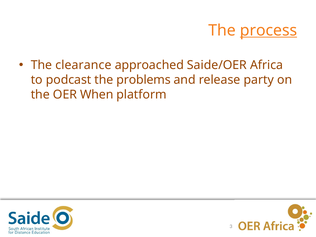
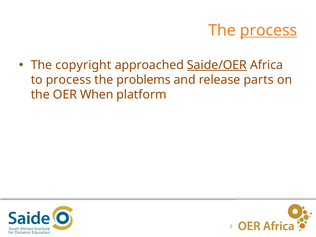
clearance: clearance -> copyright
Saide/OER underline: none -> present
to podcast: podcast -> process
party: party -> parts
